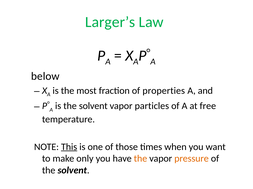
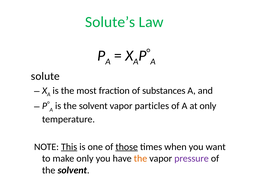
Larger’s: Larger’s -> Solute’s
below: below -> solute
properties: properties -> substances
at free: free -> only
those underline: none -> present
pressure colour: orange -> purple
